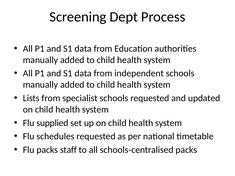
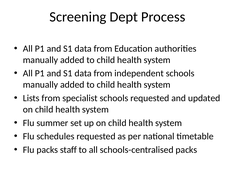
supplied: supplied -> summer
